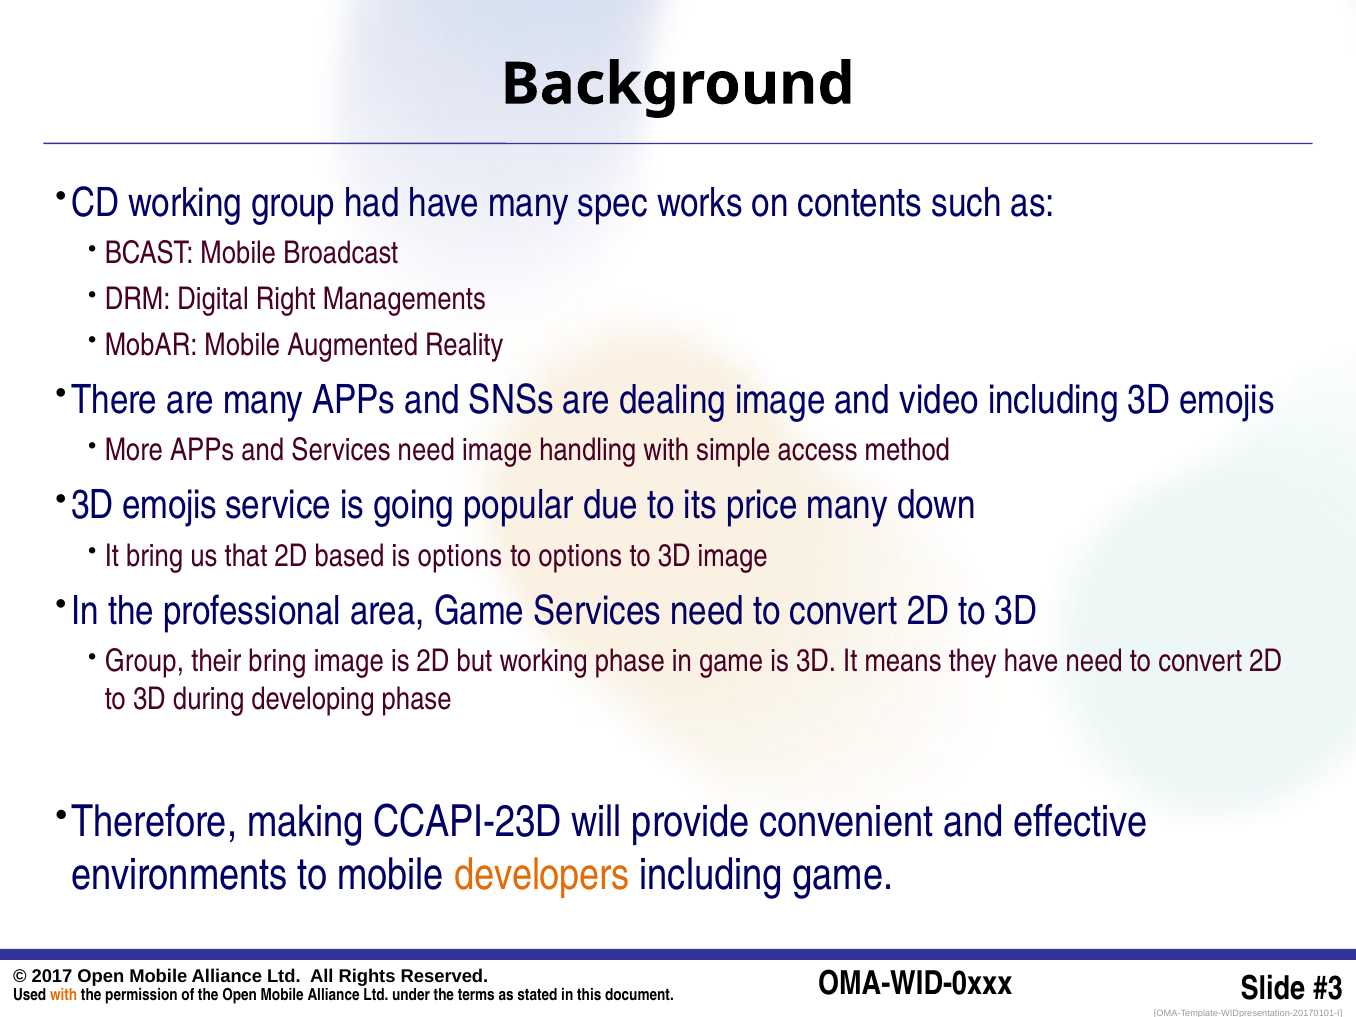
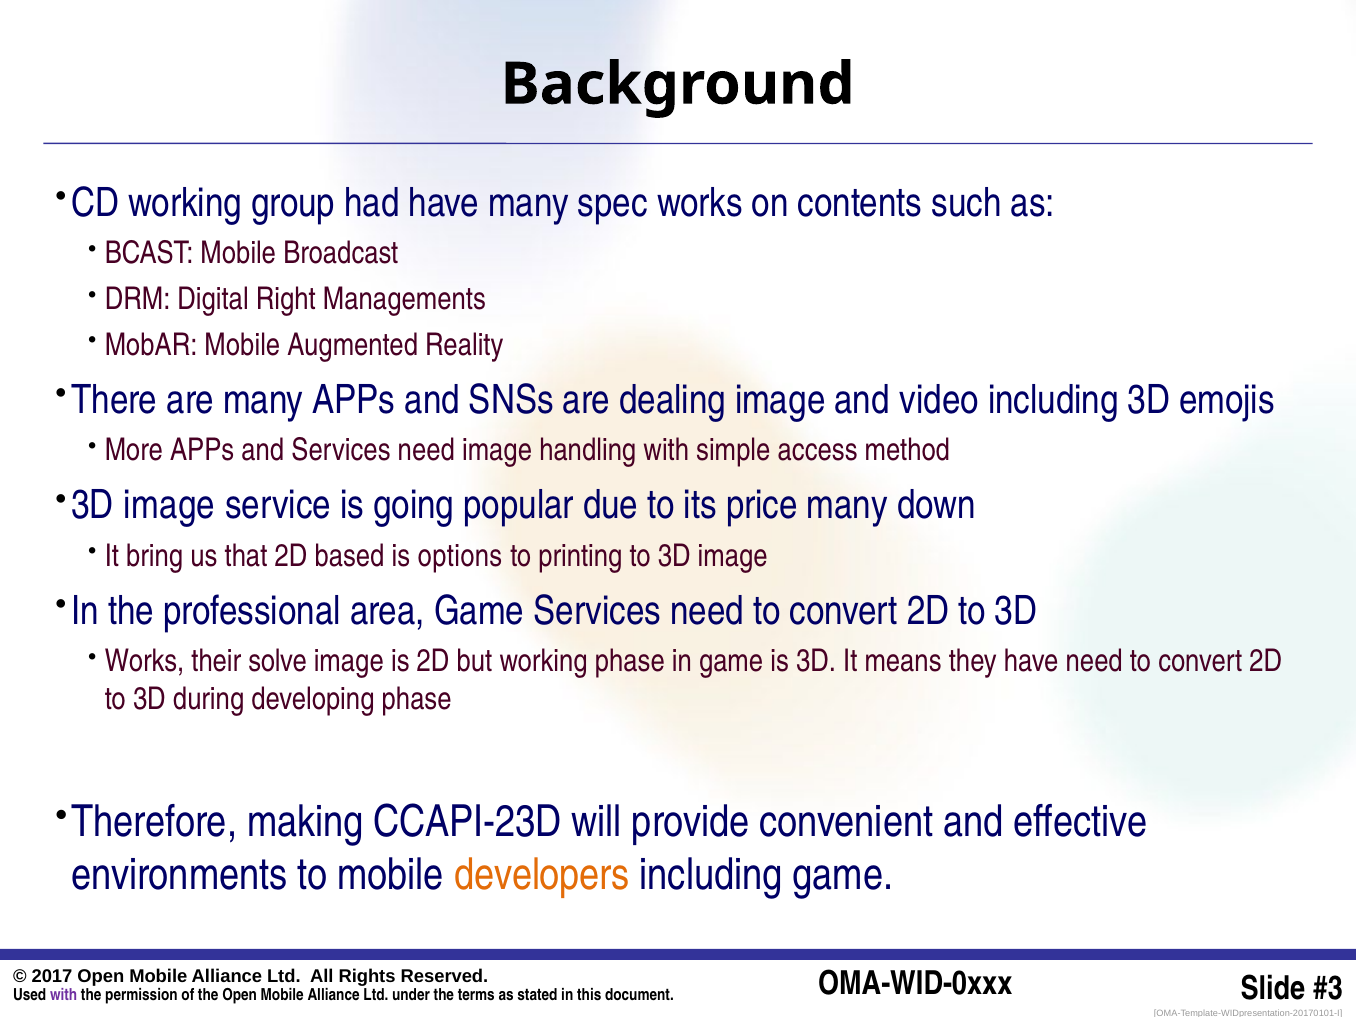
emojis at (170, 505): emojis -> image
to options: options -> printing
Group at (144, 662): Group -> Works
their bring: bring -> solve
with at (64, 995) colour: orange -> purple
